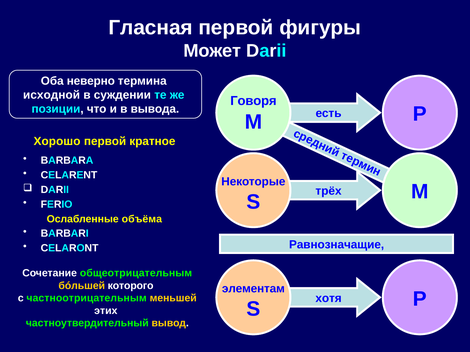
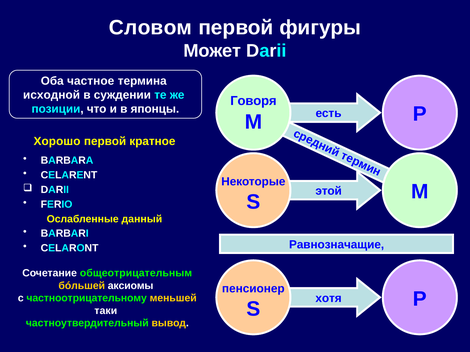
Гласная: Гласная -> Словом
неверно: неверно -> частное
вывода: вывода -> японцы
трёх: трёх -> этой
объёма: объёма -> данный
которого: которого -> аксиомы
элементам: элементам -> пенсионер
частноотрицательным: частноотрицательным -> частноотрицательному
этих: этих -> таки
